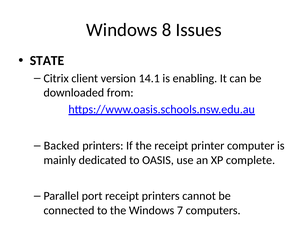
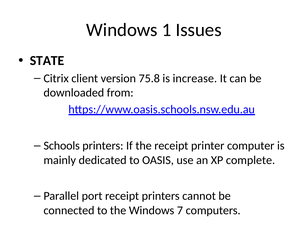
8: 8 -> 1
14.1: 14.1 -> 75.8
enabling: enabling -> increase
Backed: Backed -> Schools
